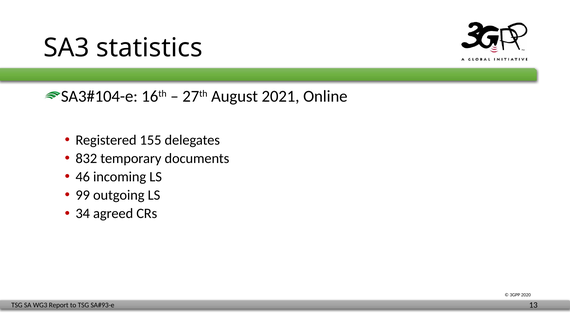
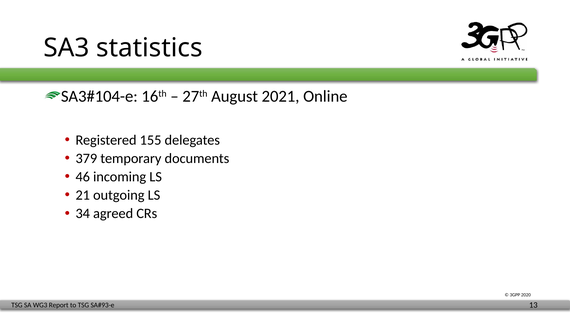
832: 832 -> 379
99: 99 -> 21
